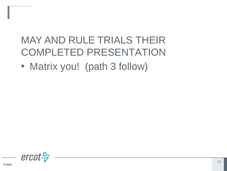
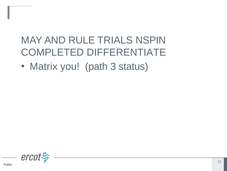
THEIR: THEIR -> NSPIN
PRESENTATION: PRESENTATION -> DIFFERENTIATE
follow: follow -> status
